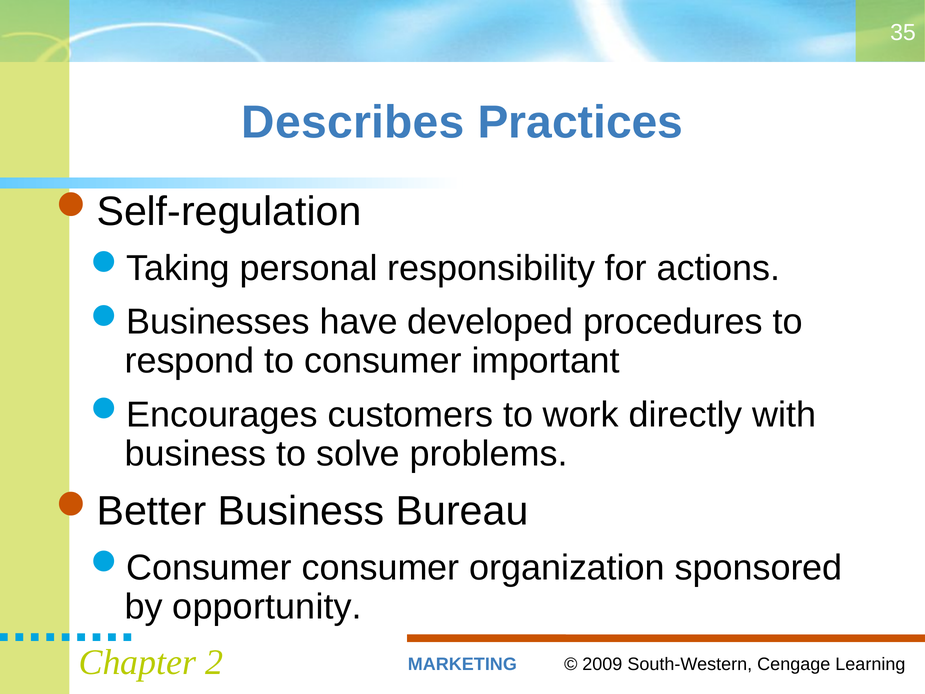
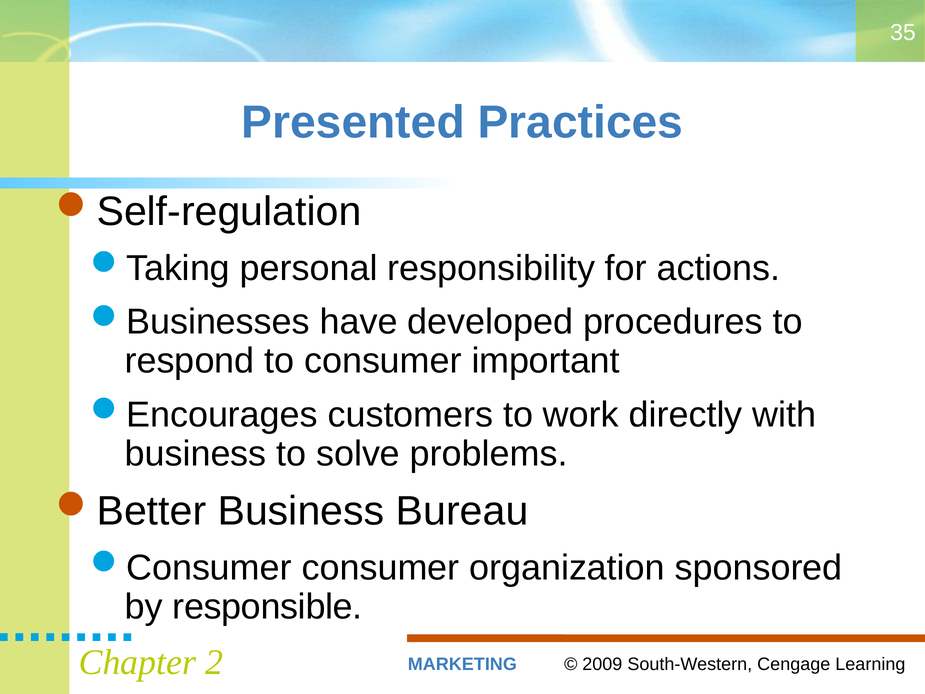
Describes: Describes -> Presented
opportunity: opportunity -> responsible
